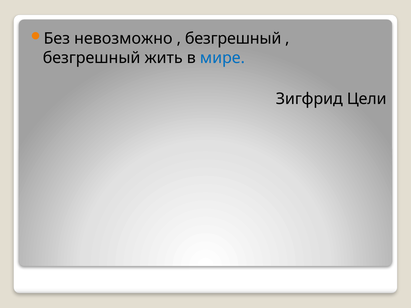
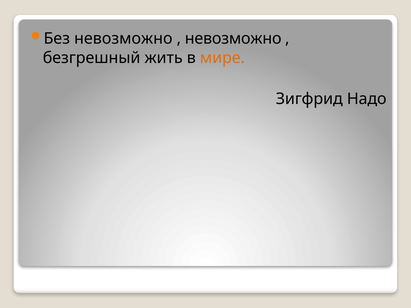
безгрешный at (233, 39): безгрешный -> невозможно
мире colour: blue -> orange
Цели: Цели -> Надо
